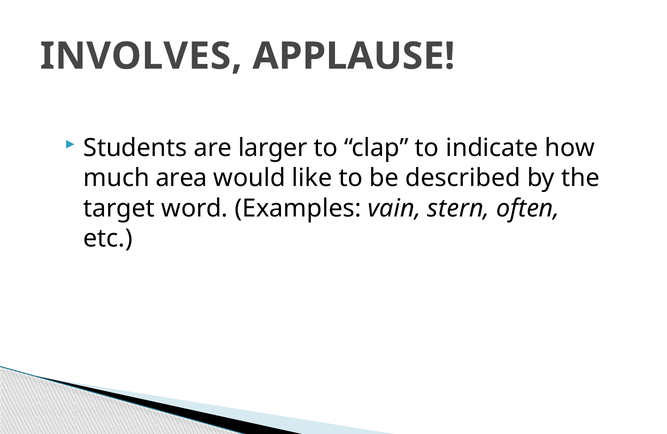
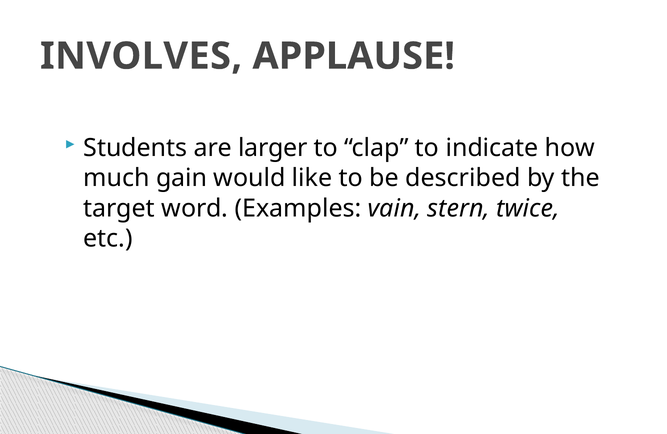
area: area -> gain
often: often -> twice
